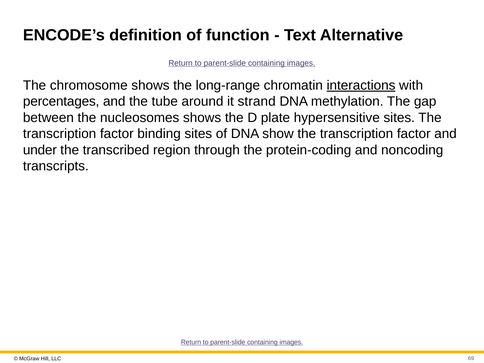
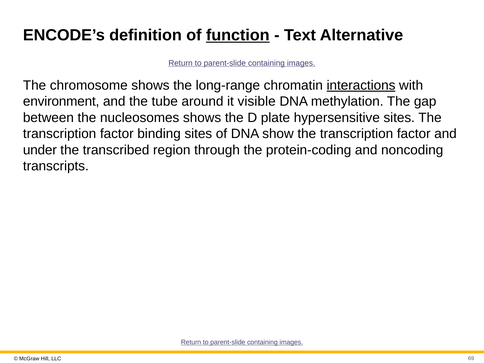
function underline: none -> present
percentages: percentages -> environment
strand: strand -> visible
